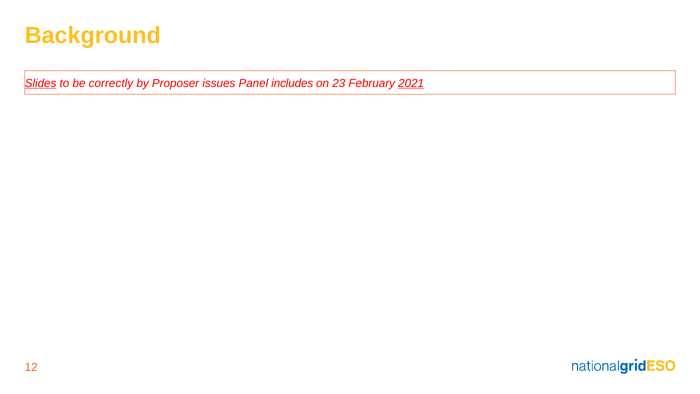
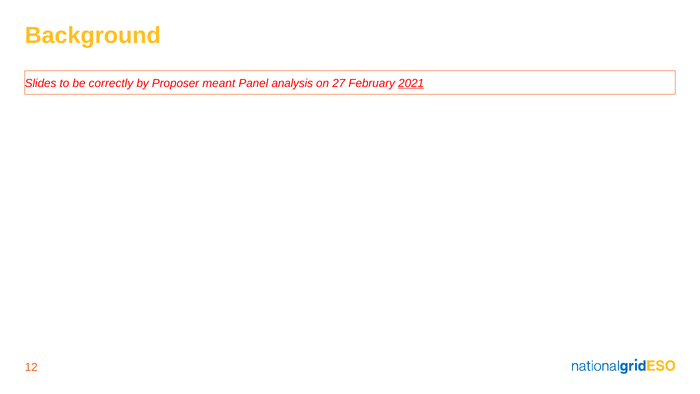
Slides underline: present -> none
issues: issues -> meant
includes: includes -> analysis
23: 23 -> 27
